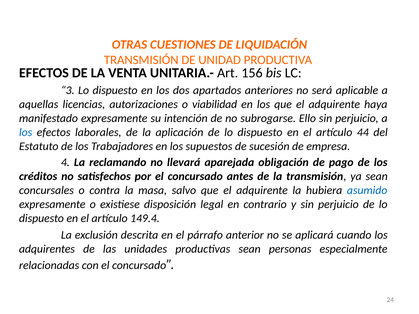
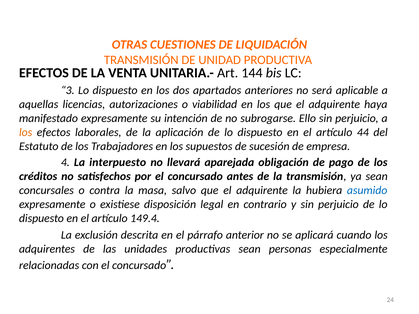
156: 156 -> 144
los at (26, 132) colour: blue -> orange
reclamando: reclamando -> interpuesto
